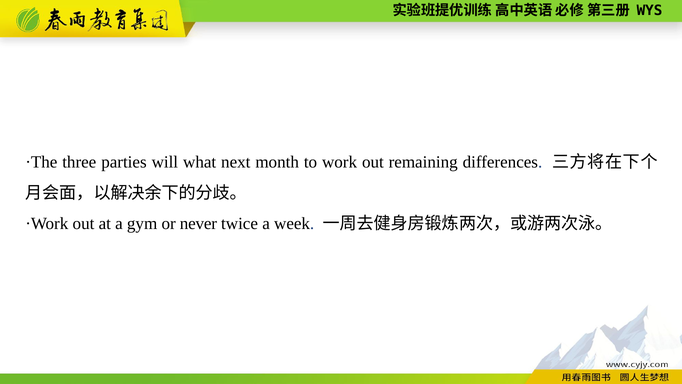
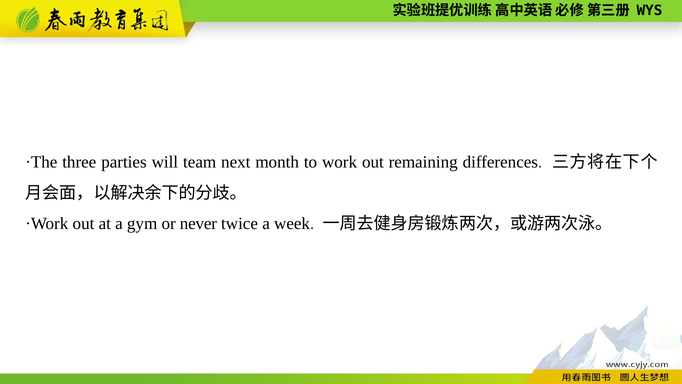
what: what -> team
